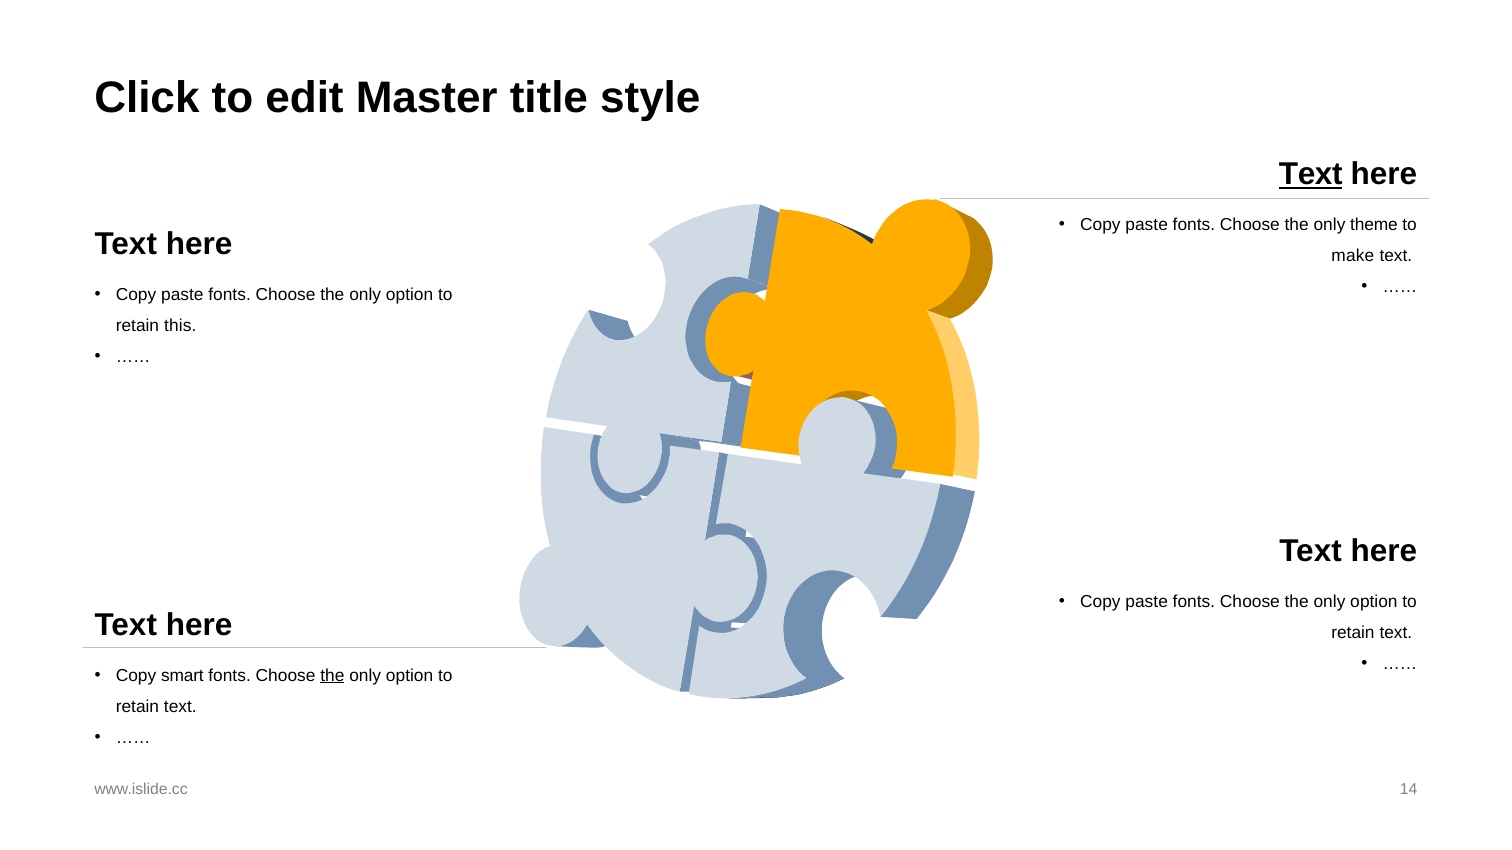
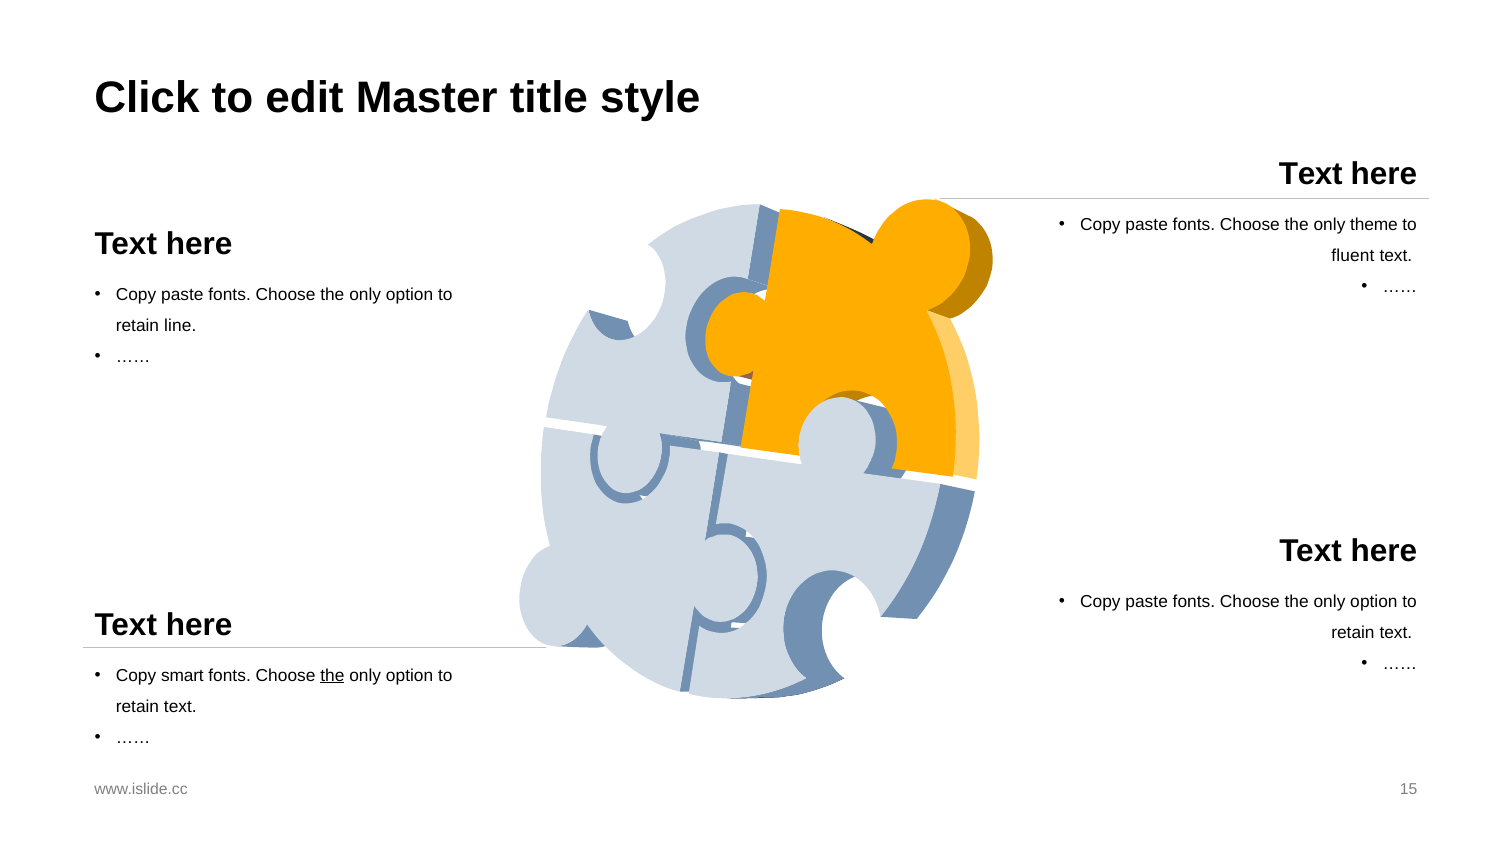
Text at (1311, 174) underline: present -> none
make: make -> fluent
this: this -> line
14: 14 -> 15
